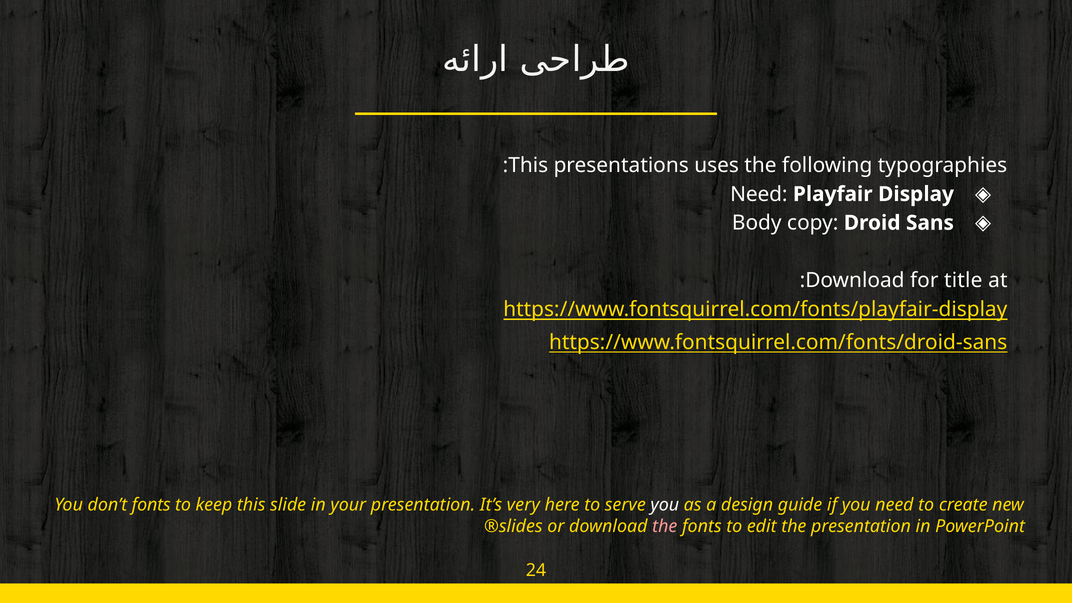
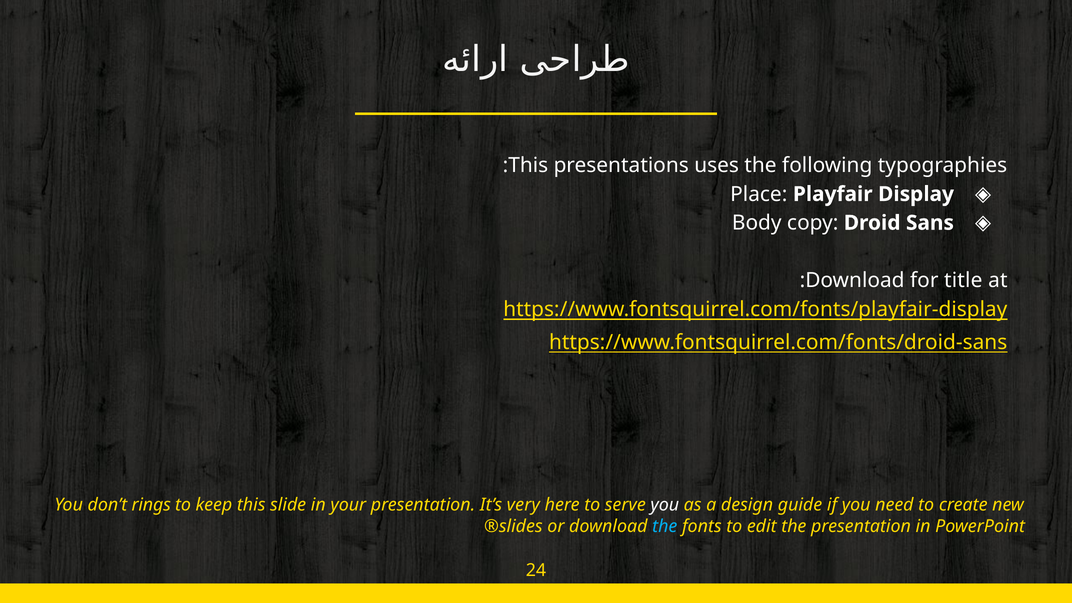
Need at (759, 194): Need -> Place
don’t fonts: fonts -> rings
the at (665, 526) colour: pink -> light blue
